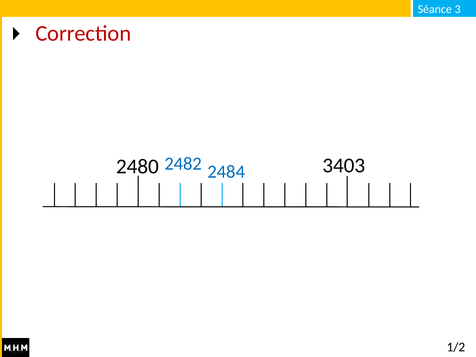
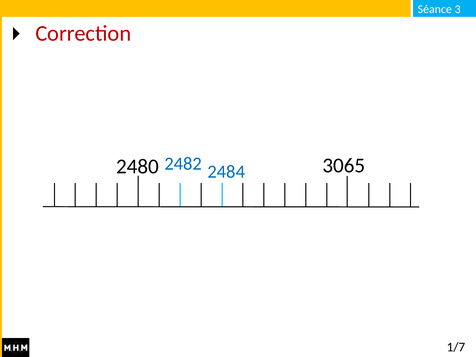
3403: 3403 -> 3065
1/2: 1/2 -> 1/7
